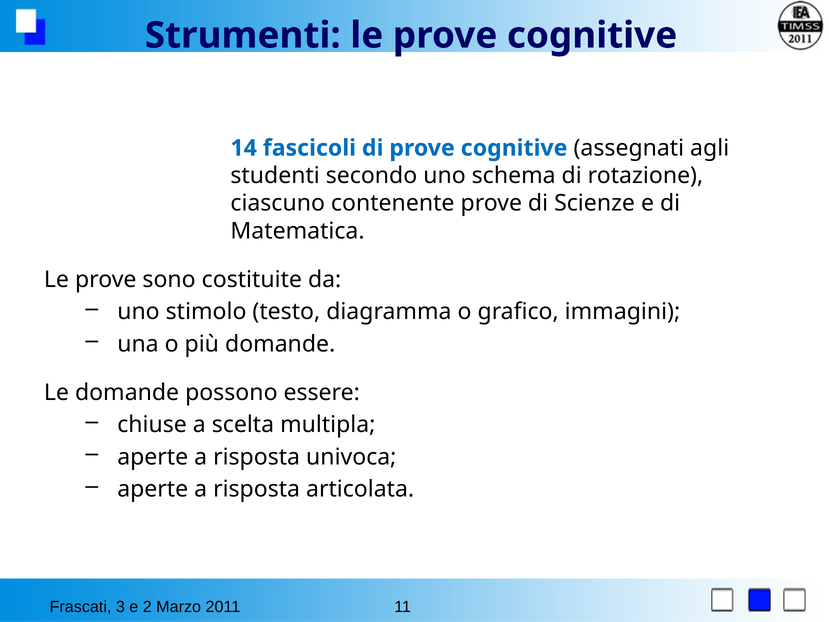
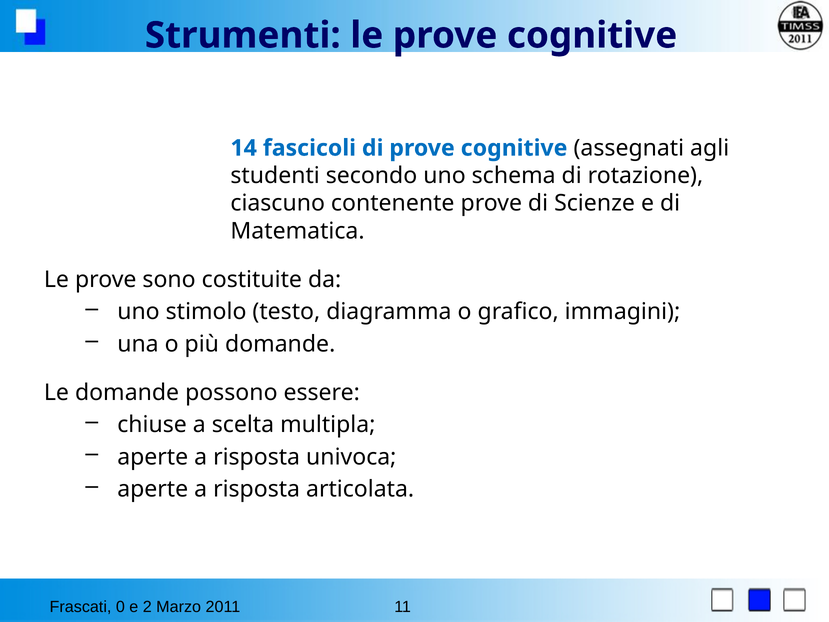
3: 3 -> 0
